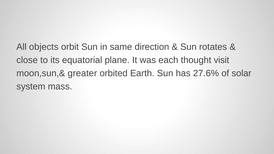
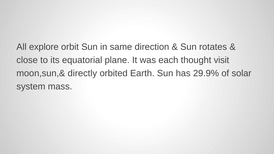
objects: objects -> explore
greater: greater -> directly
27.6%: 27.6% -> 29.9%
